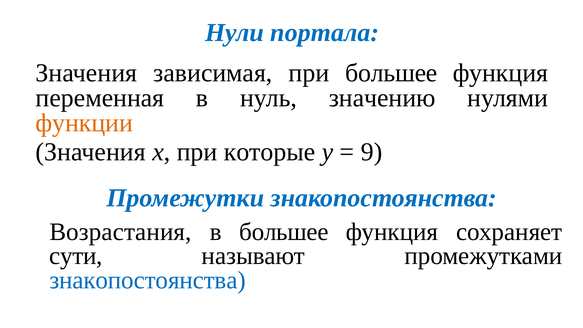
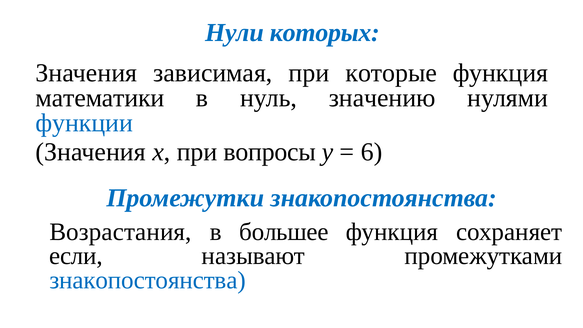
портала: портала -> которых
при большее: большее -> которые
переменная: переменная -> математики
функции colour: orange -> blue
которые: которые -> вопросы
9: 9 -> 6
сути: сути -> если
